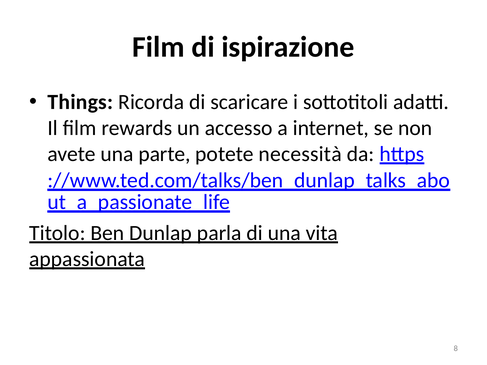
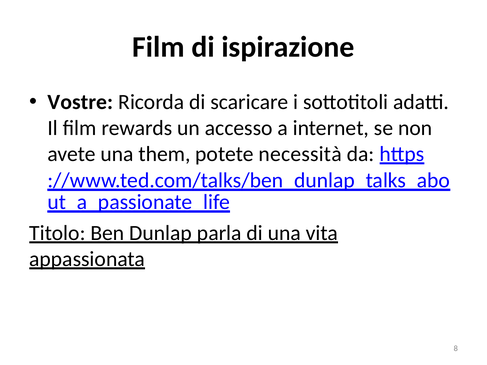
Things: Things -> Vostre
parte: parte -> them
